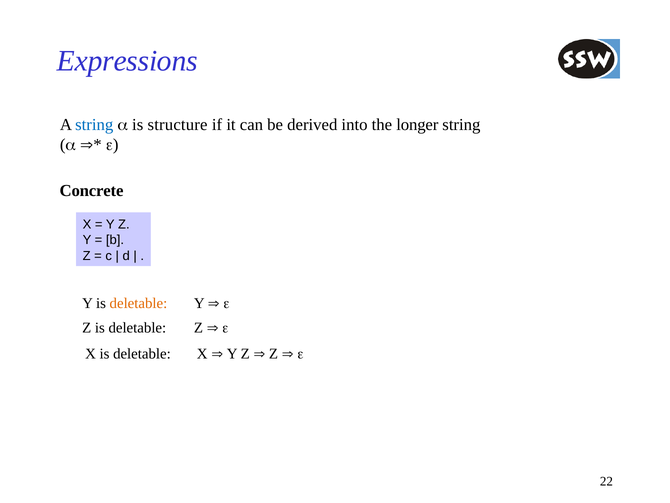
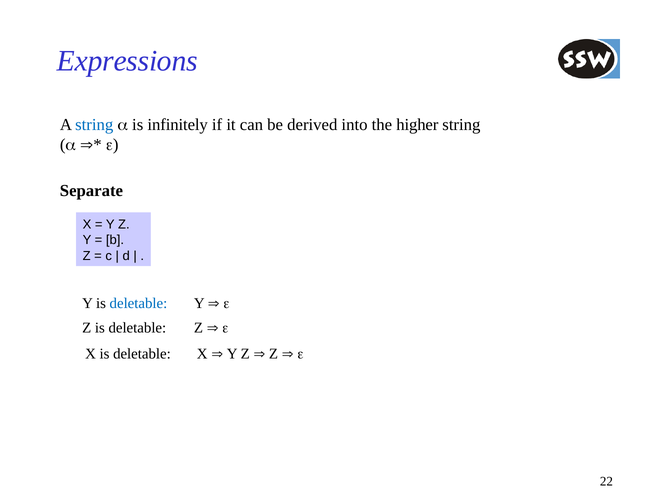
structure: structure -> infinitely
longer: longer -> higher
Concrete: Concrete -> Separate
deletable at (138, 303) colour: orange -> blue
